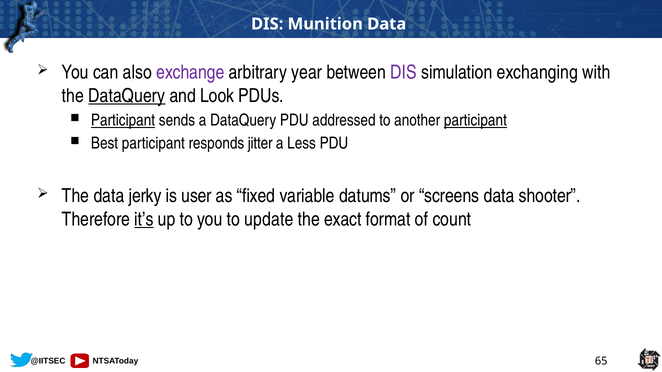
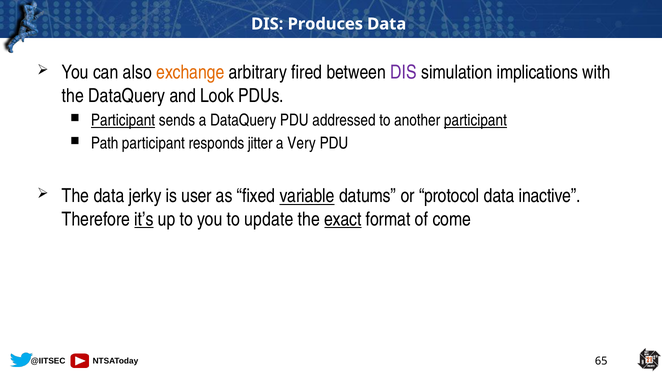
Munition: Munition -> Produces
exchange colour: purple -> orange
year: year -> fired
exchanging: exchanging -> implications
DataQuery at (127, 96) underline: present -> none
Best: Best -> Path
Less: Less -> Very
variable underline: none -> present
screens: screens -> protocol
shooter: shooter -> inactive
exact underline: none -> present
count: count -> come
